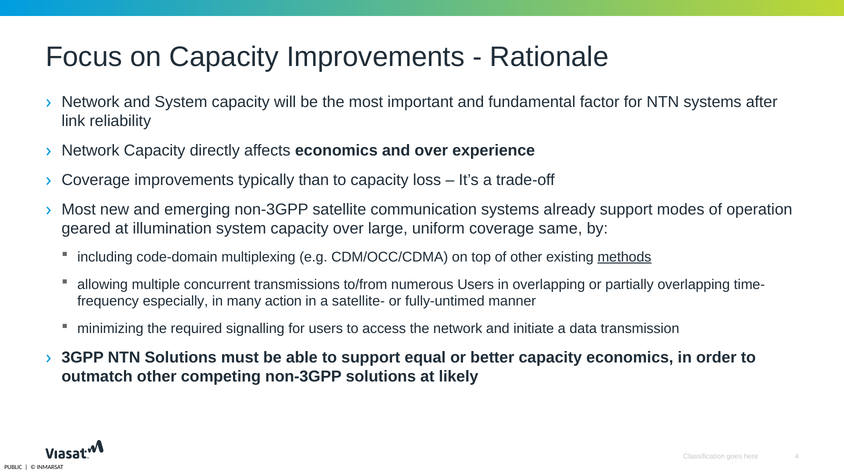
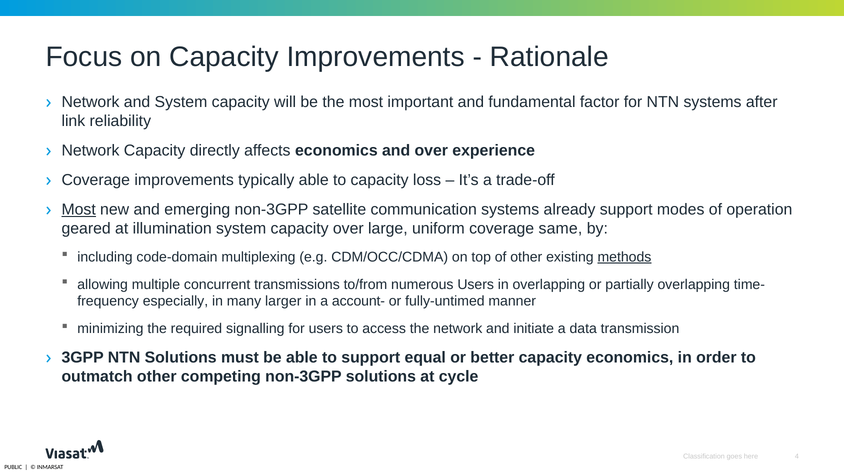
typically than: than -> able
Most at (79, 209) underline: none -> present
action: action -> larger
satellite-: satellite- -> account-
likely: likely -> cycle
